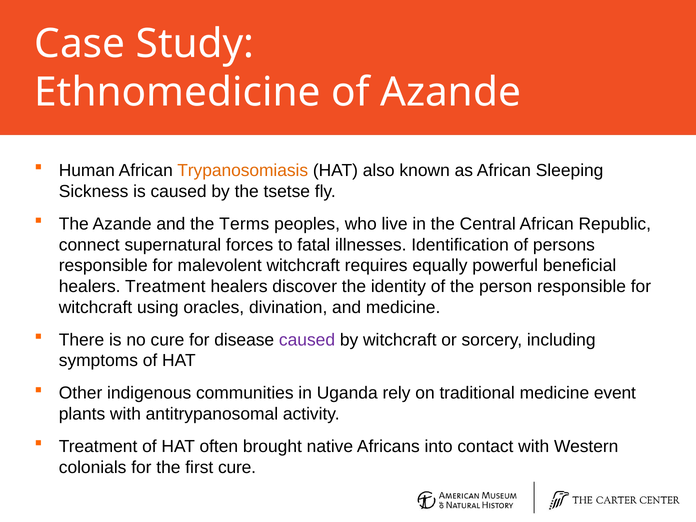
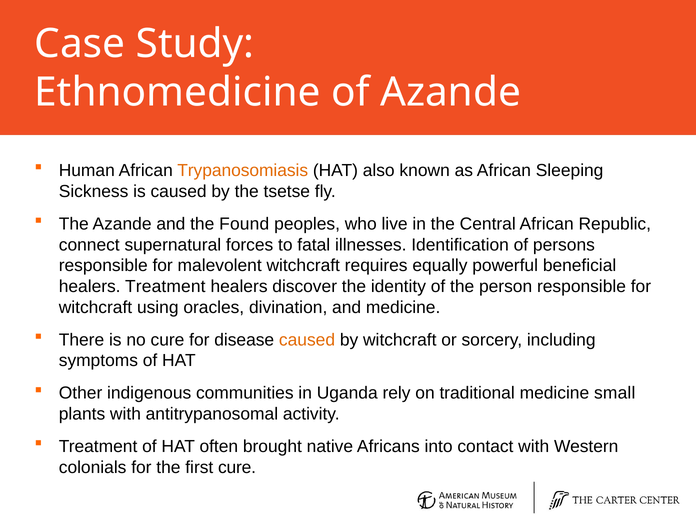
Terms: Terms -> Found
caused at (307, 340) colour: purple -> orange
event: event -> small
